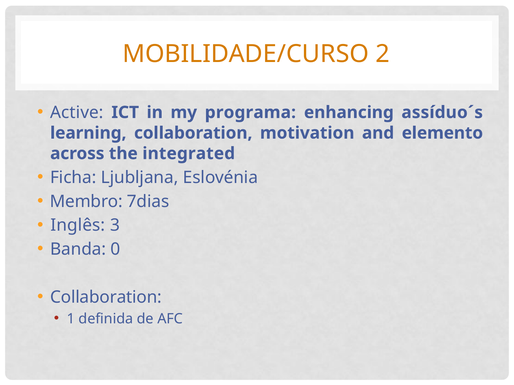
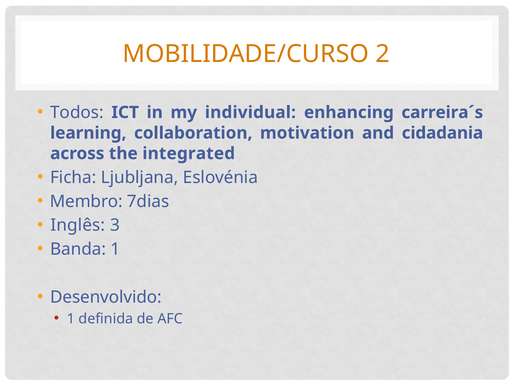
Active: Active -> Todos
programa: programa -> individual
assíduo´s: assíduo´s -> carreira´s
elemento: elemento -> cidadania
Banda 0: 0 -> 1
Collaboration at (106, 298): Collaboration -> Desenvolvido
